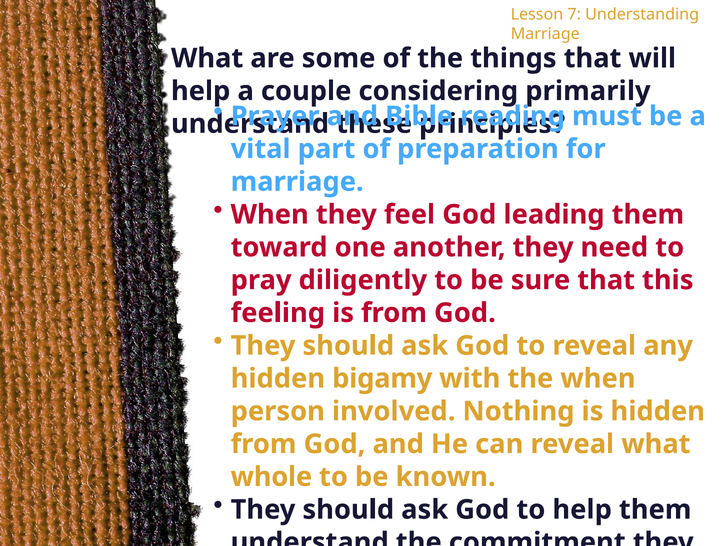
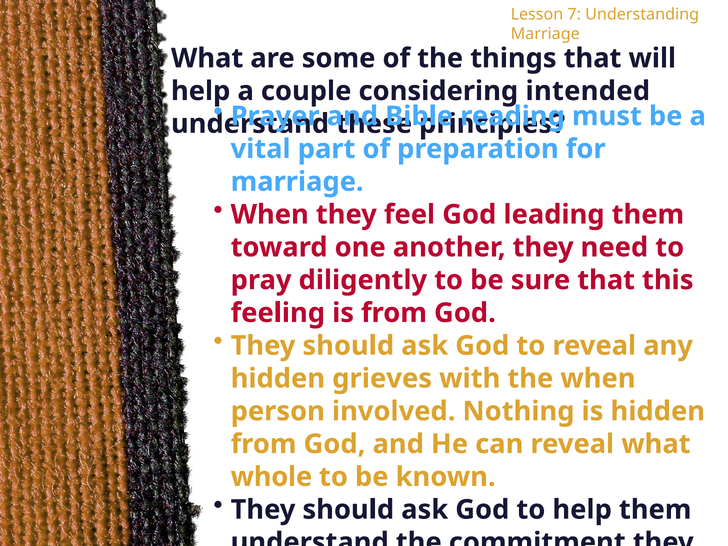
primarily: primarily -> intended
bigamy: bigamy -> grieves
